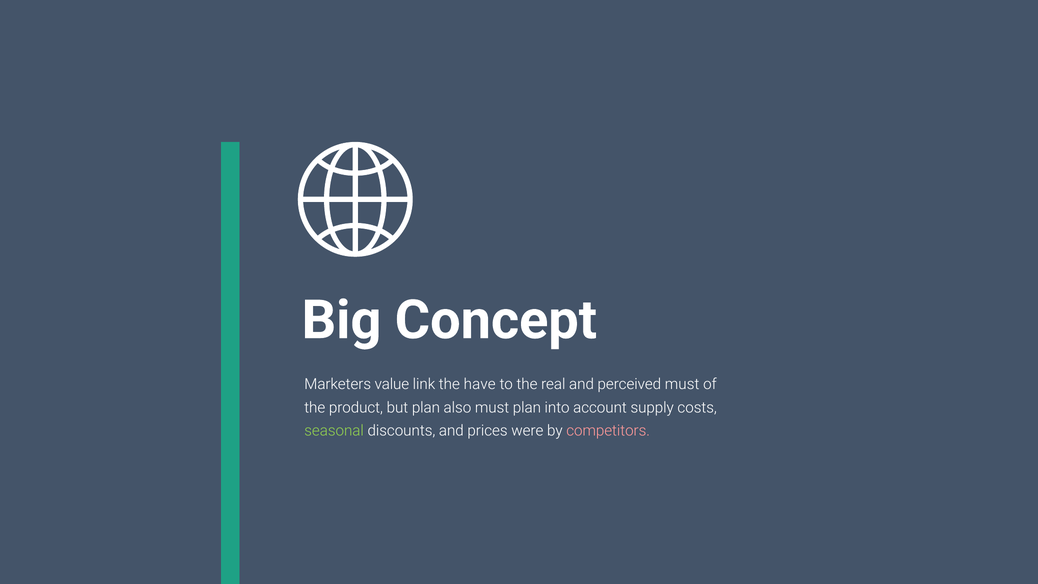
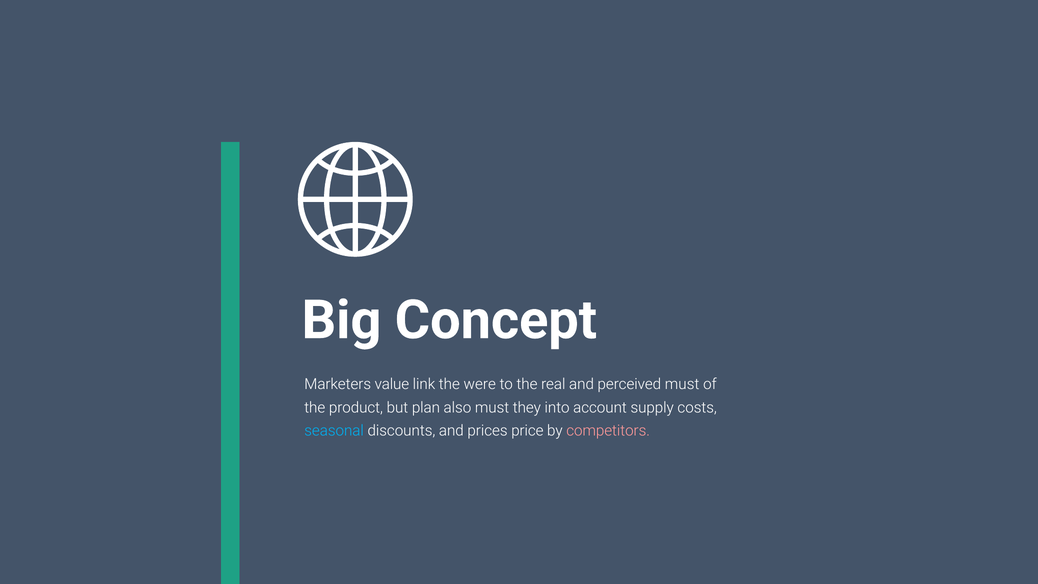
have: have -> were
must plan: plan -> they
seasonal colour: light green -> light blue
were: were -> price
